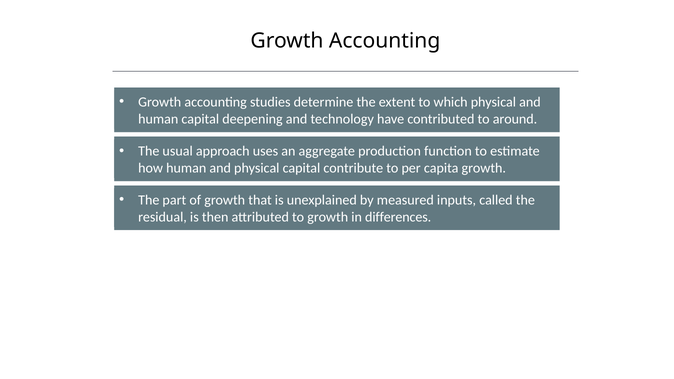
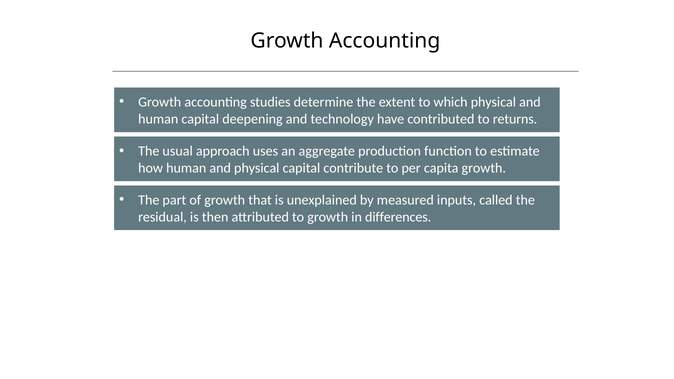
around: around -> returns
